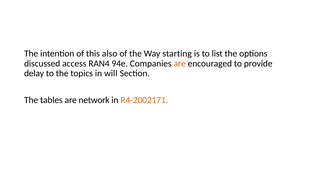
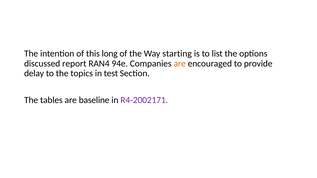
also: also -> long
access: access -> report
will: will -> test
network: network -> baseline
R4-2002171 colour: orange -> purple
